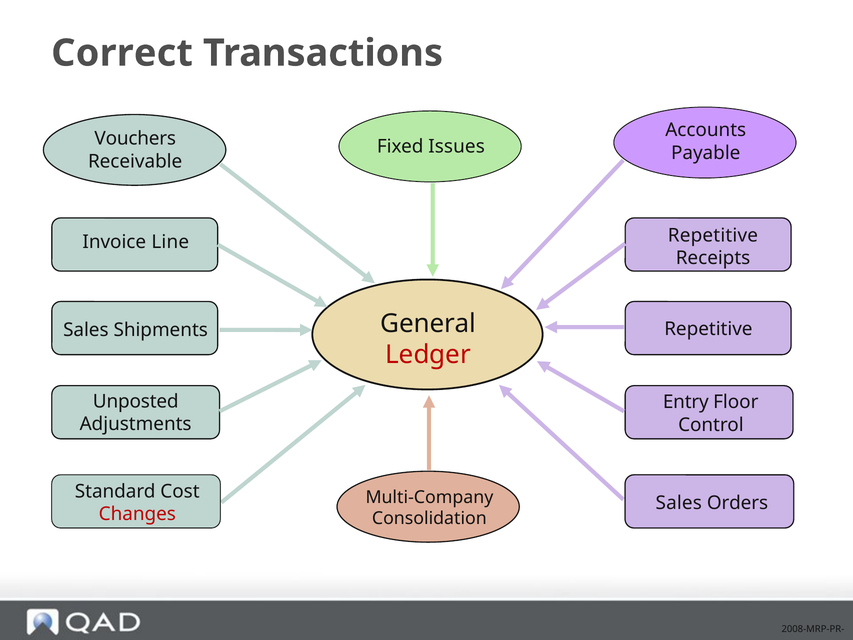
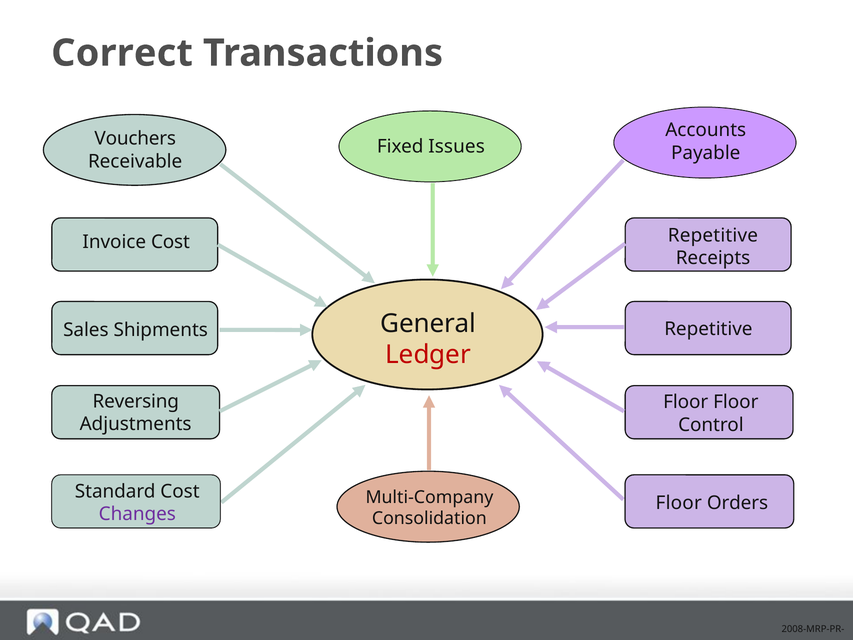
Invoice Line: Line -> Cost
Unposted: Unposted -> Reversing
Entry at (686, 402): Entry -> Floor
Sales at (679, 503): Sales -> Floor
Changes colour: red -> purple
